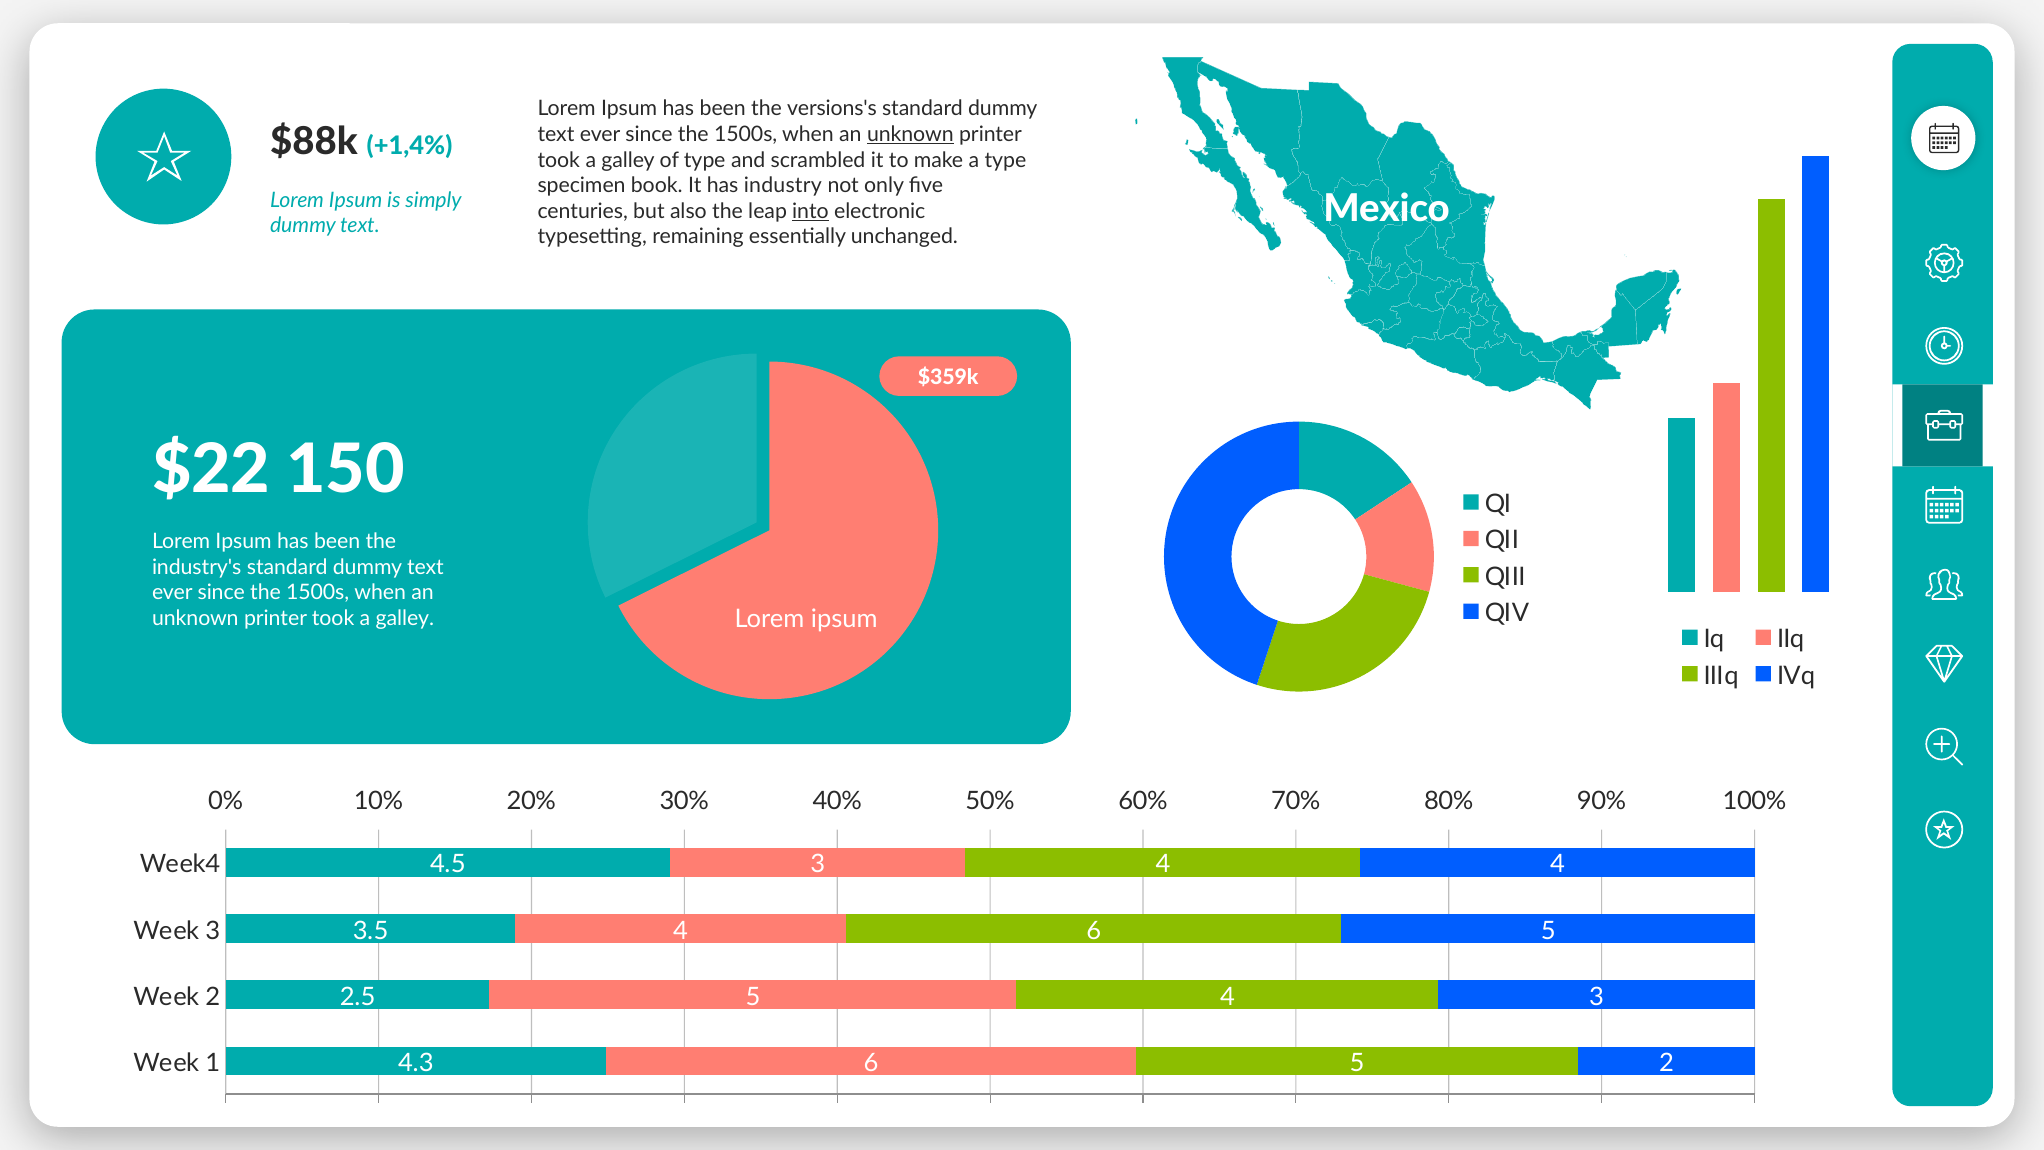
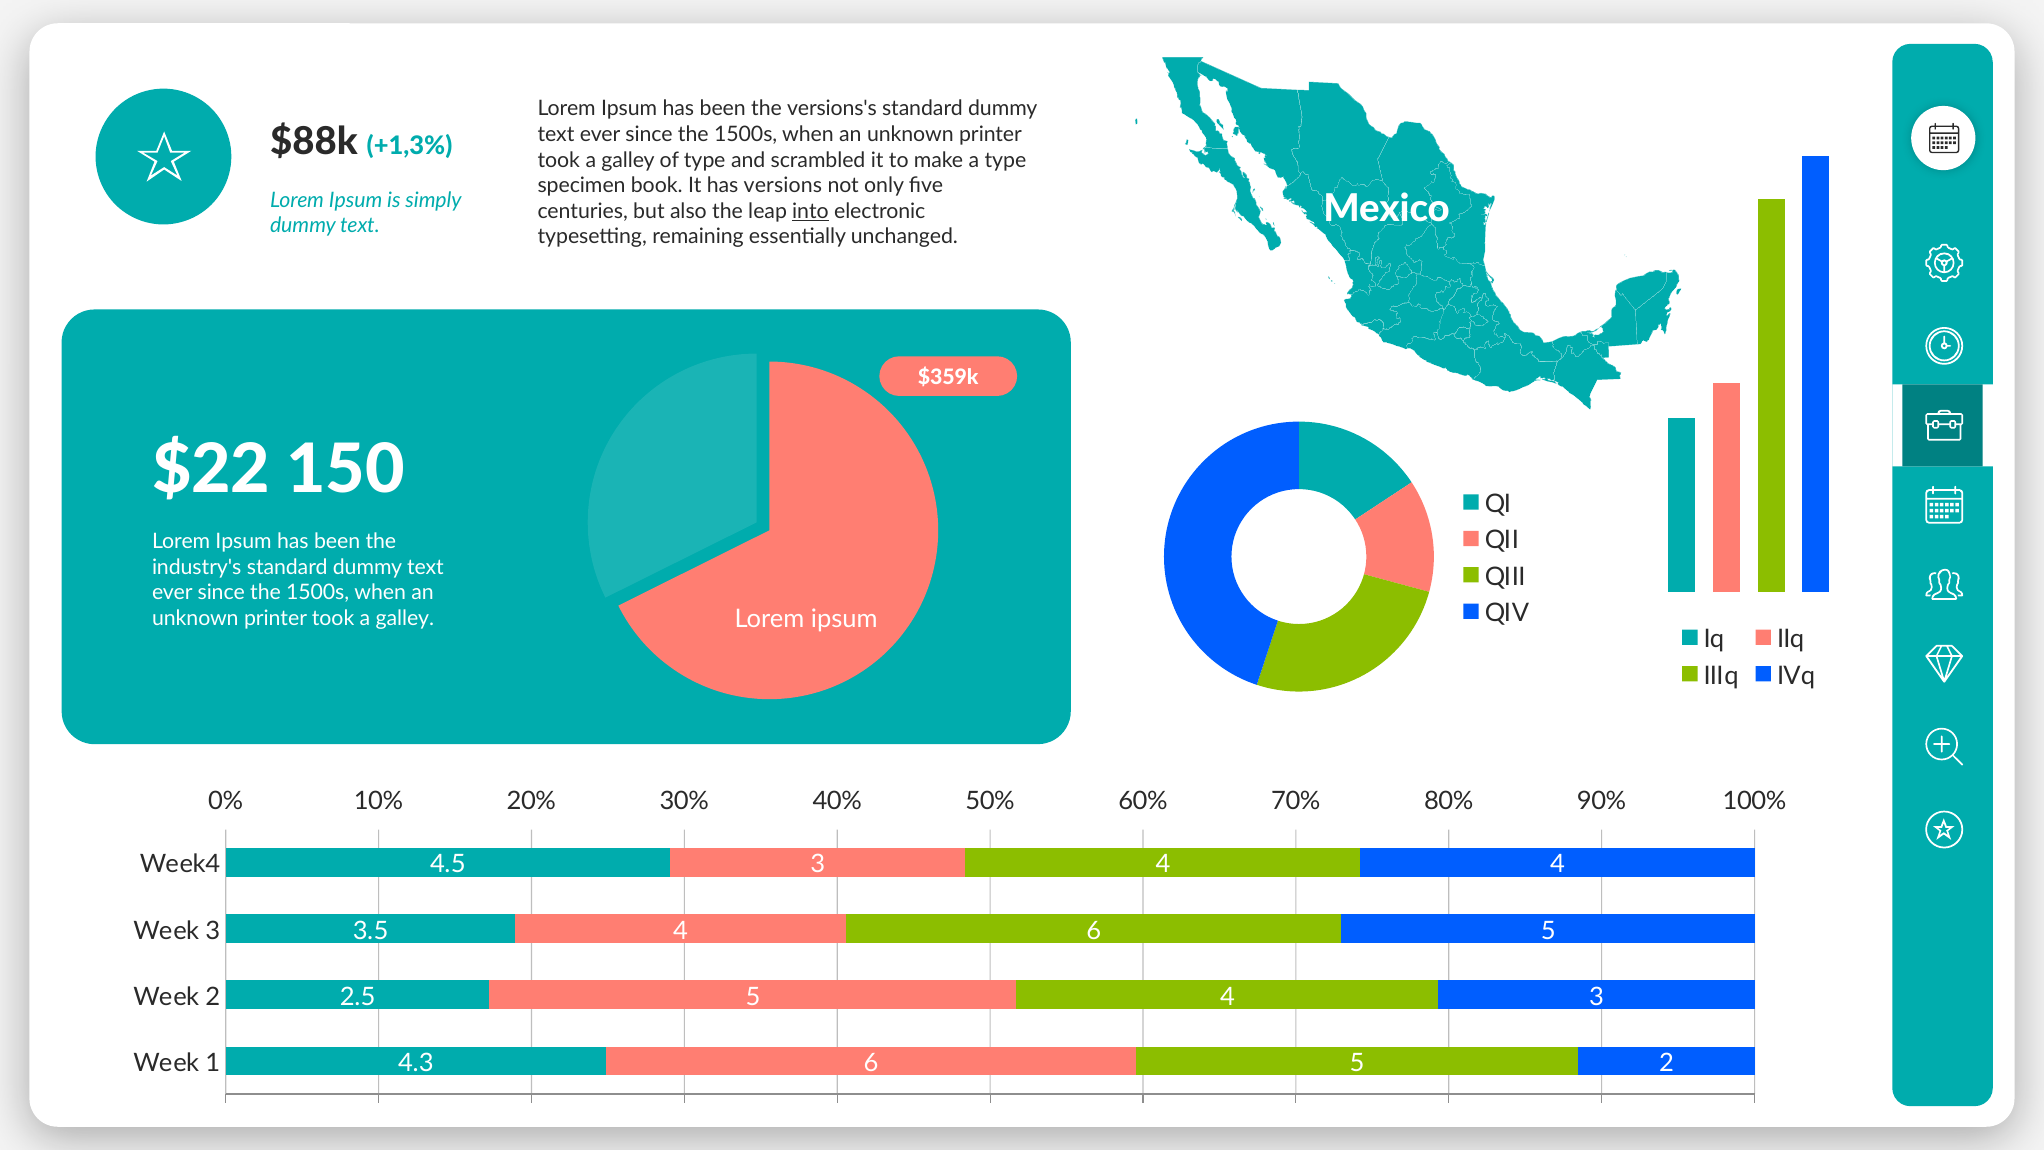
unknown at (910, 134) underline: present -> none
+1,4%: +1,4% -> +1,3%
industry: industry -> versions
